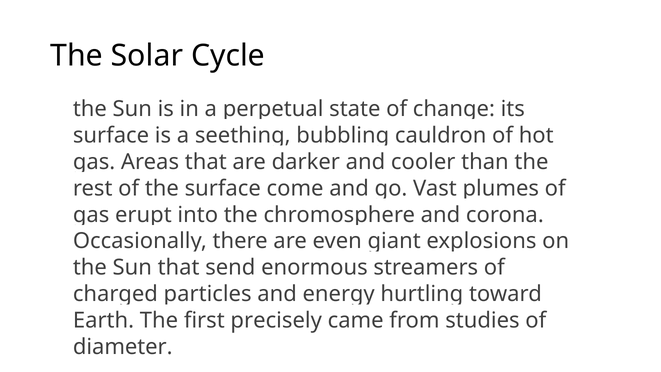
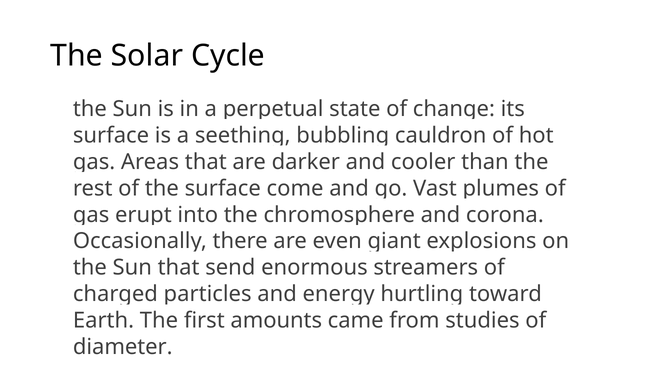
precisely: precisely -> amounts
